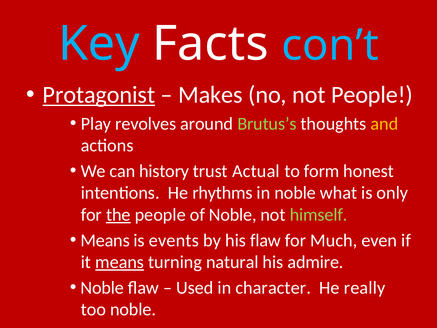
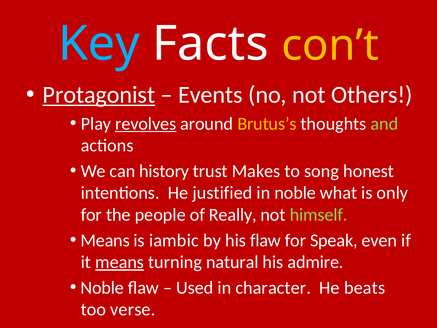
con’t colour: light blue -> yellow
Makes: Makes -> Events
not People: People -> Others
revolves underline: none -> present
Brutus’s colour: light green -> yellow
and colour: yellow -> light green
Actual: Actual -> Makes
form: form -> song
rhythms: rhythms -> justified
the underline: present -> none
of Noble: Noble -> Really
events: events -> iambic
Much: Much -> Speak
really: really -> beats
too noble: noble -> verse
